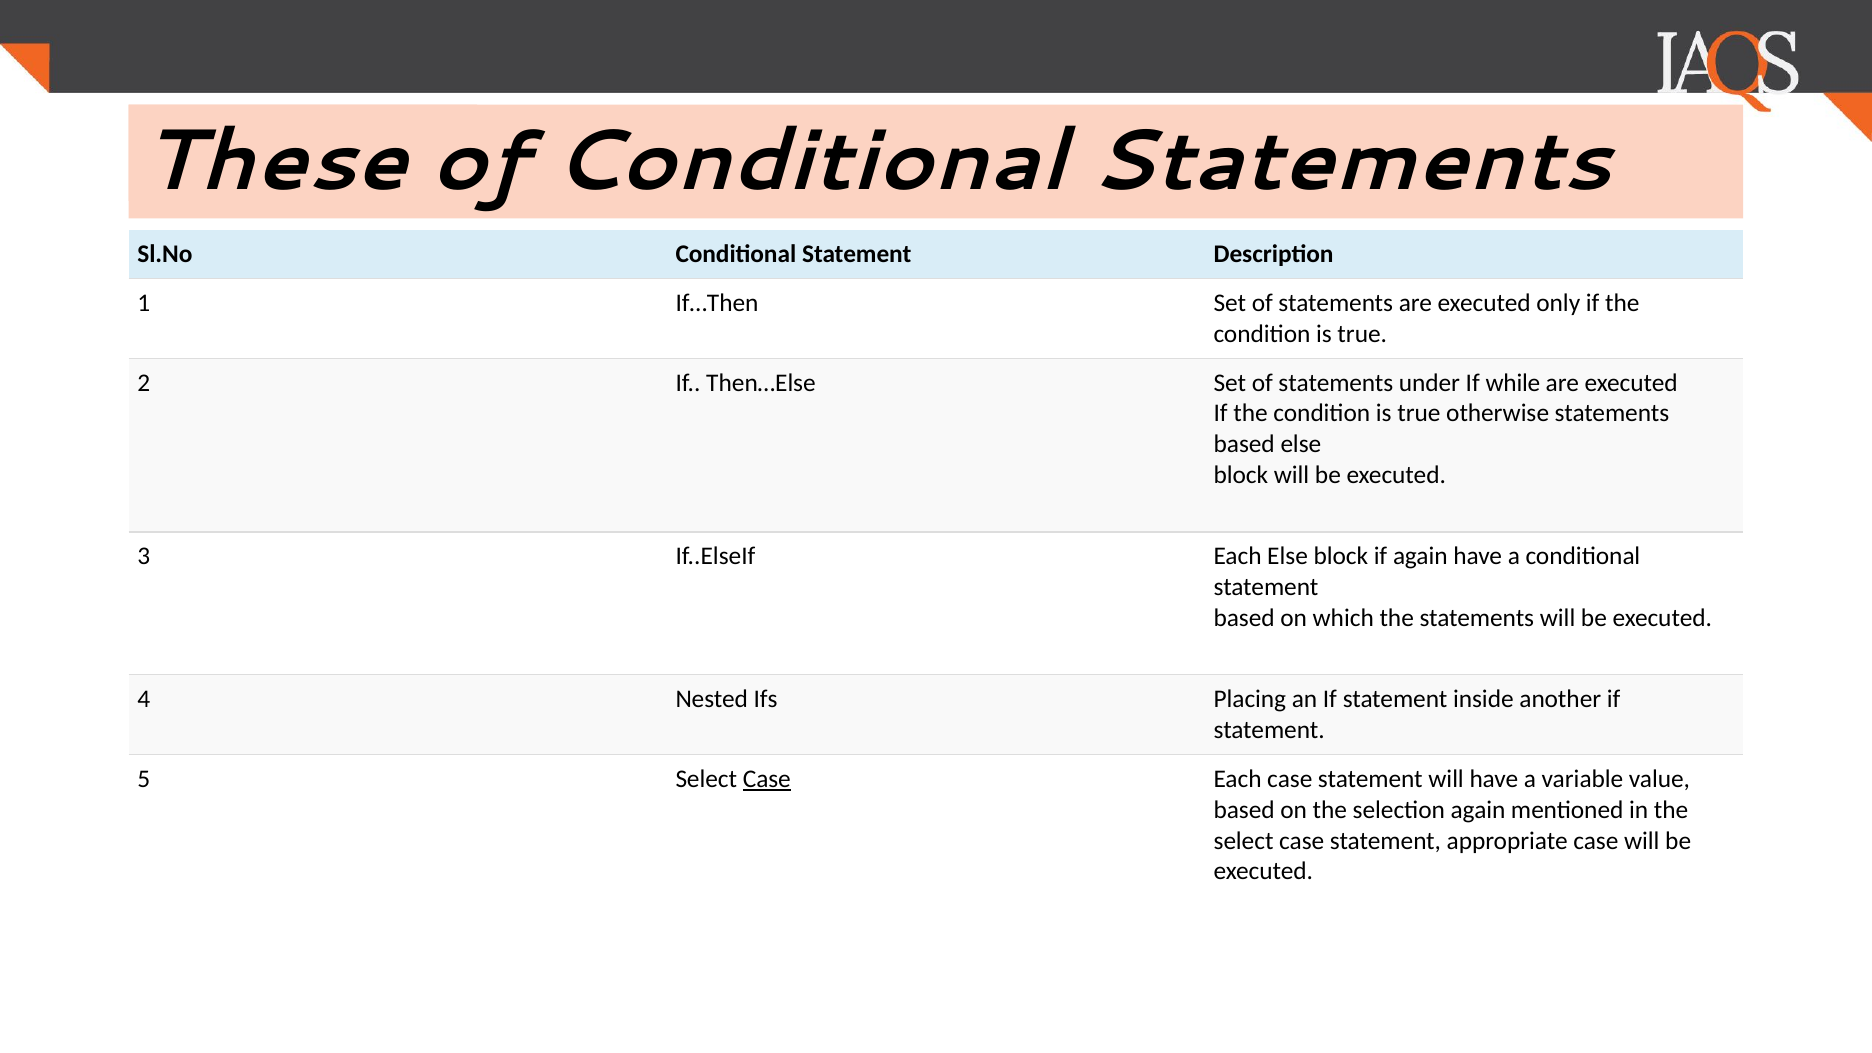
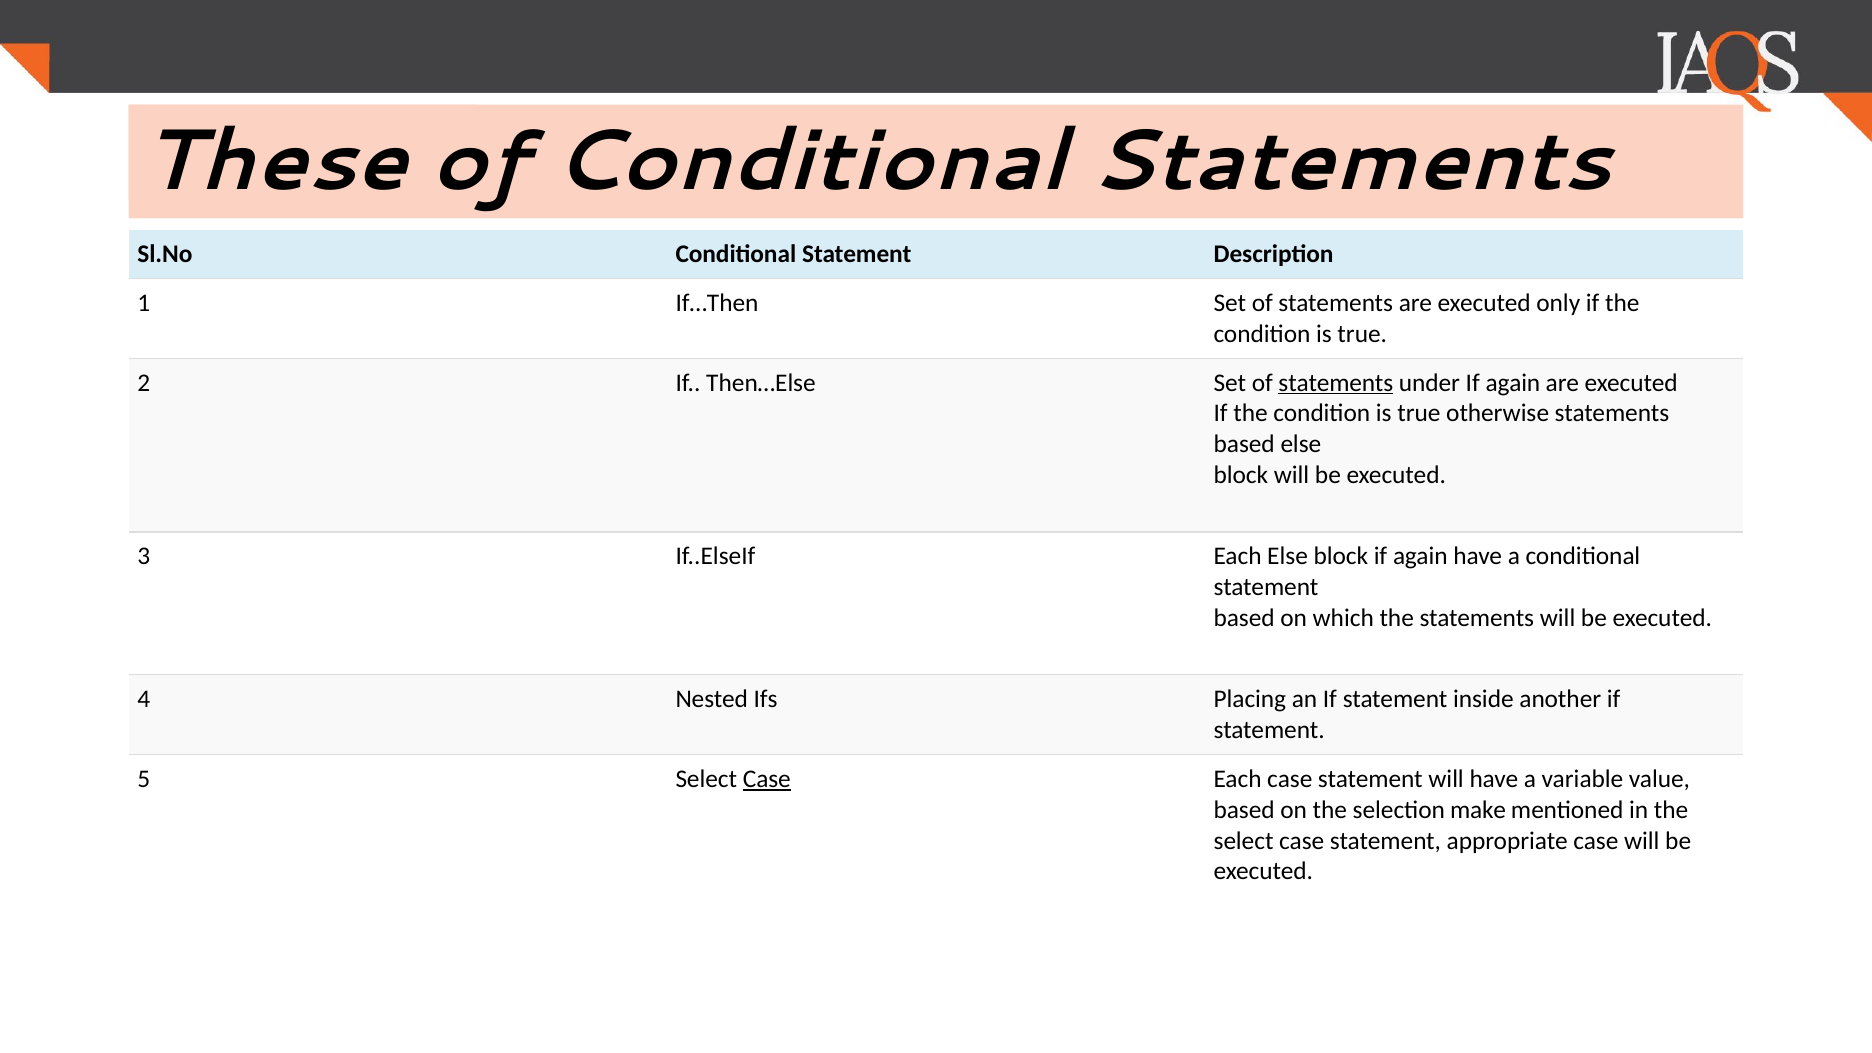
statements at (1336, 383) underline: none -> present
under If while: while -> again
selection again: again -> make
